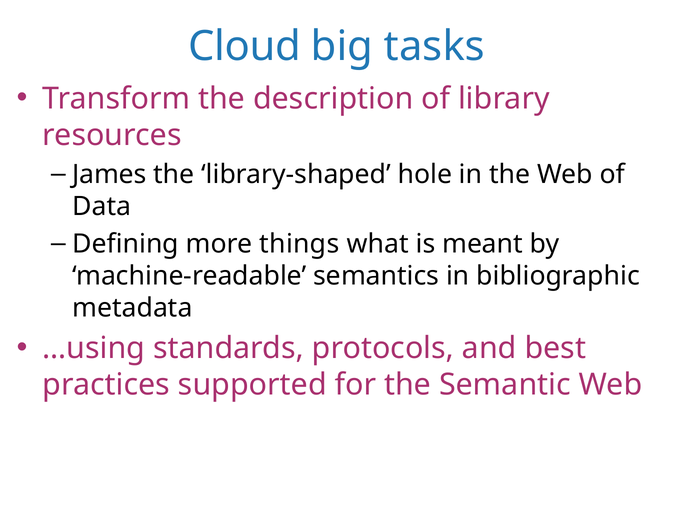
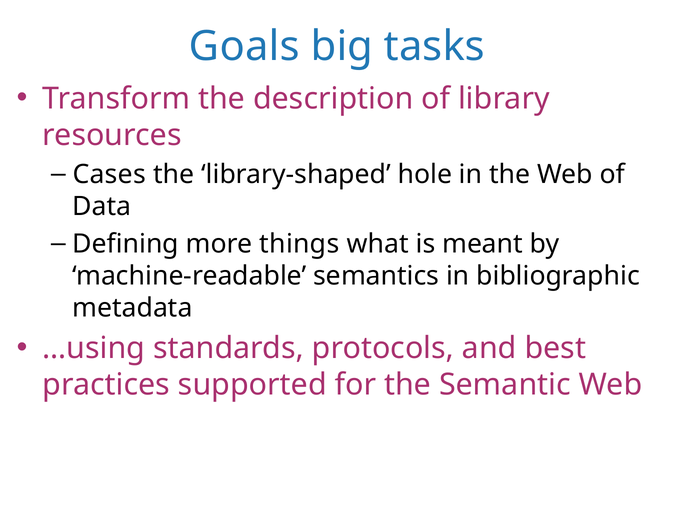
Cloud: Cloud -> Goals
James: James -> Cases
